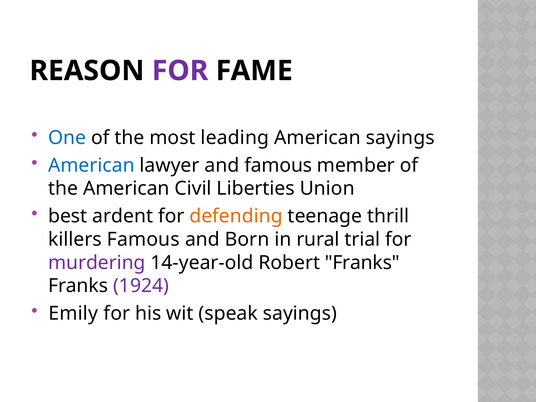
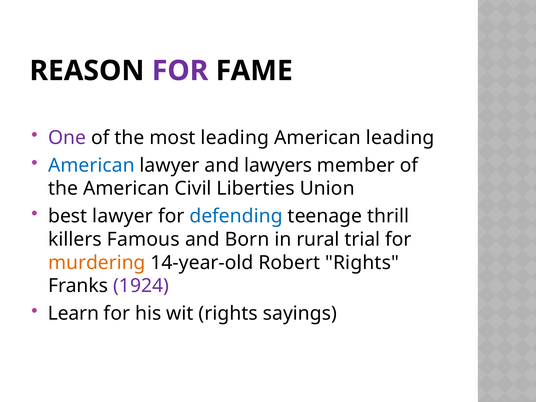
One colour: blue -> purple
American sayings: sayings -> leading
and famous: famous -> lawyers
best ardent: ardent -> lawyer
defending colour: orange -> blue
murdering colour: purple -> orange
Robert Franks: Franks -> Rights
Emily: Emily -> Learn
wit speak: speak -> rights
